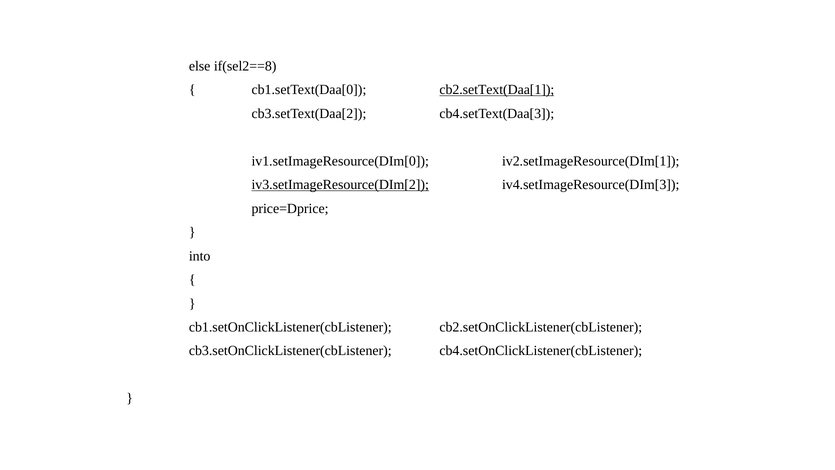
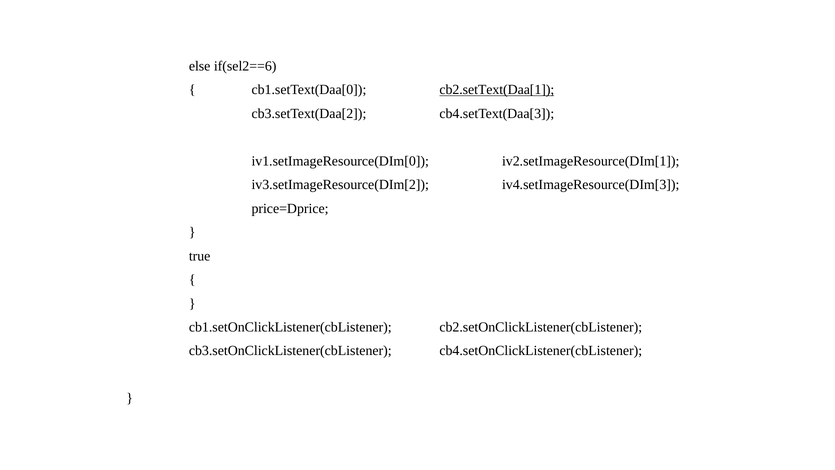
if(sel2==8: if(sel2==8 -> if(sel2==6
iv3.setImageResource(DIm[2 underline: present -> none
into: into -> true
